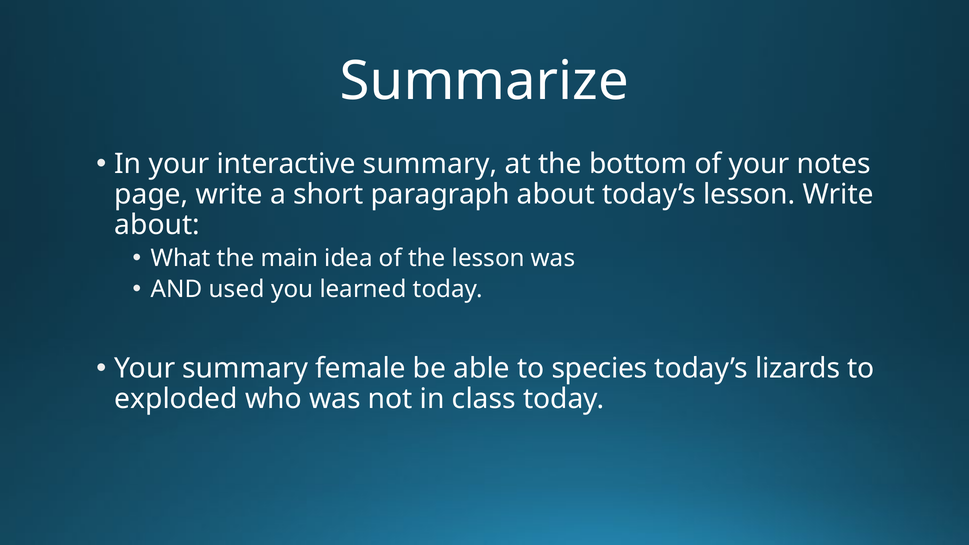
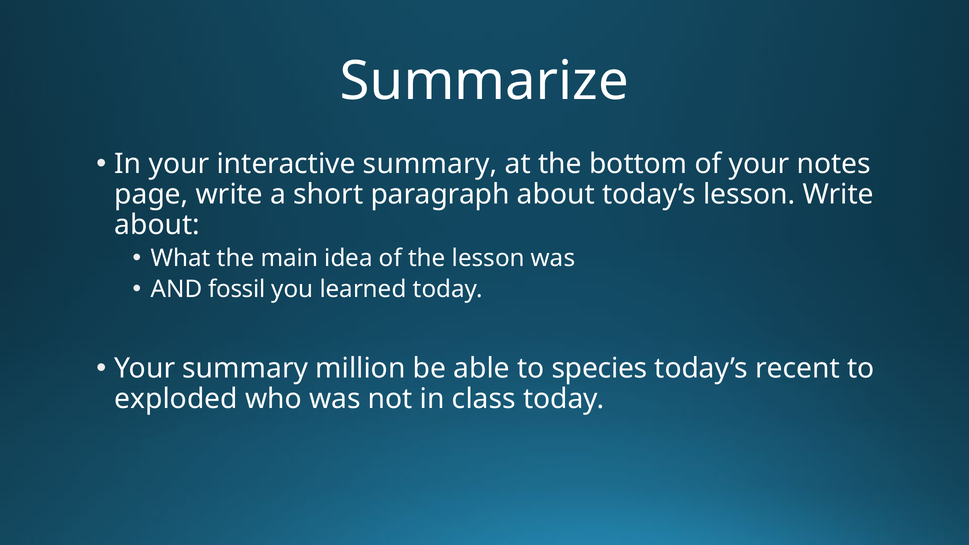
used: used -> fossil
female: female -> million
lizards: lizards -> recent
